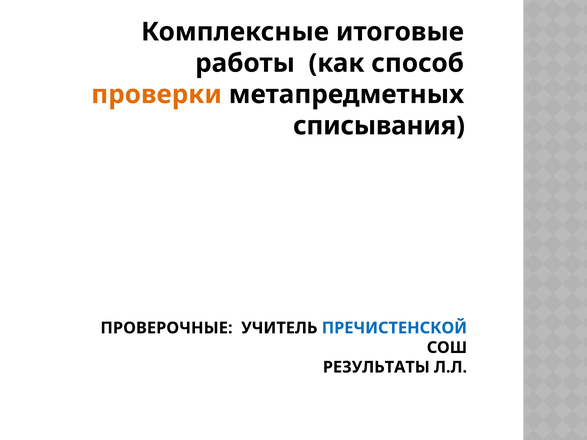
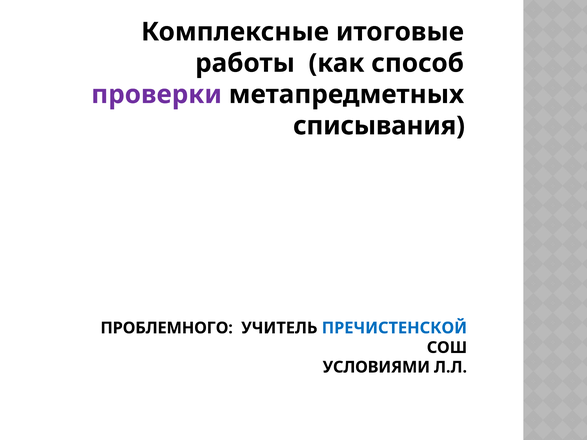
проверки colour: orange -> purple
ПРОВЕРОЧНЫЕ: ПРОВЕРОЧНЫЕ -> ПРОБЛЕМНОГО
РЕЗУЛЬТАТЫ: РЕЗУЛЬТАТЫ -> УСЛОВИЯМИ
